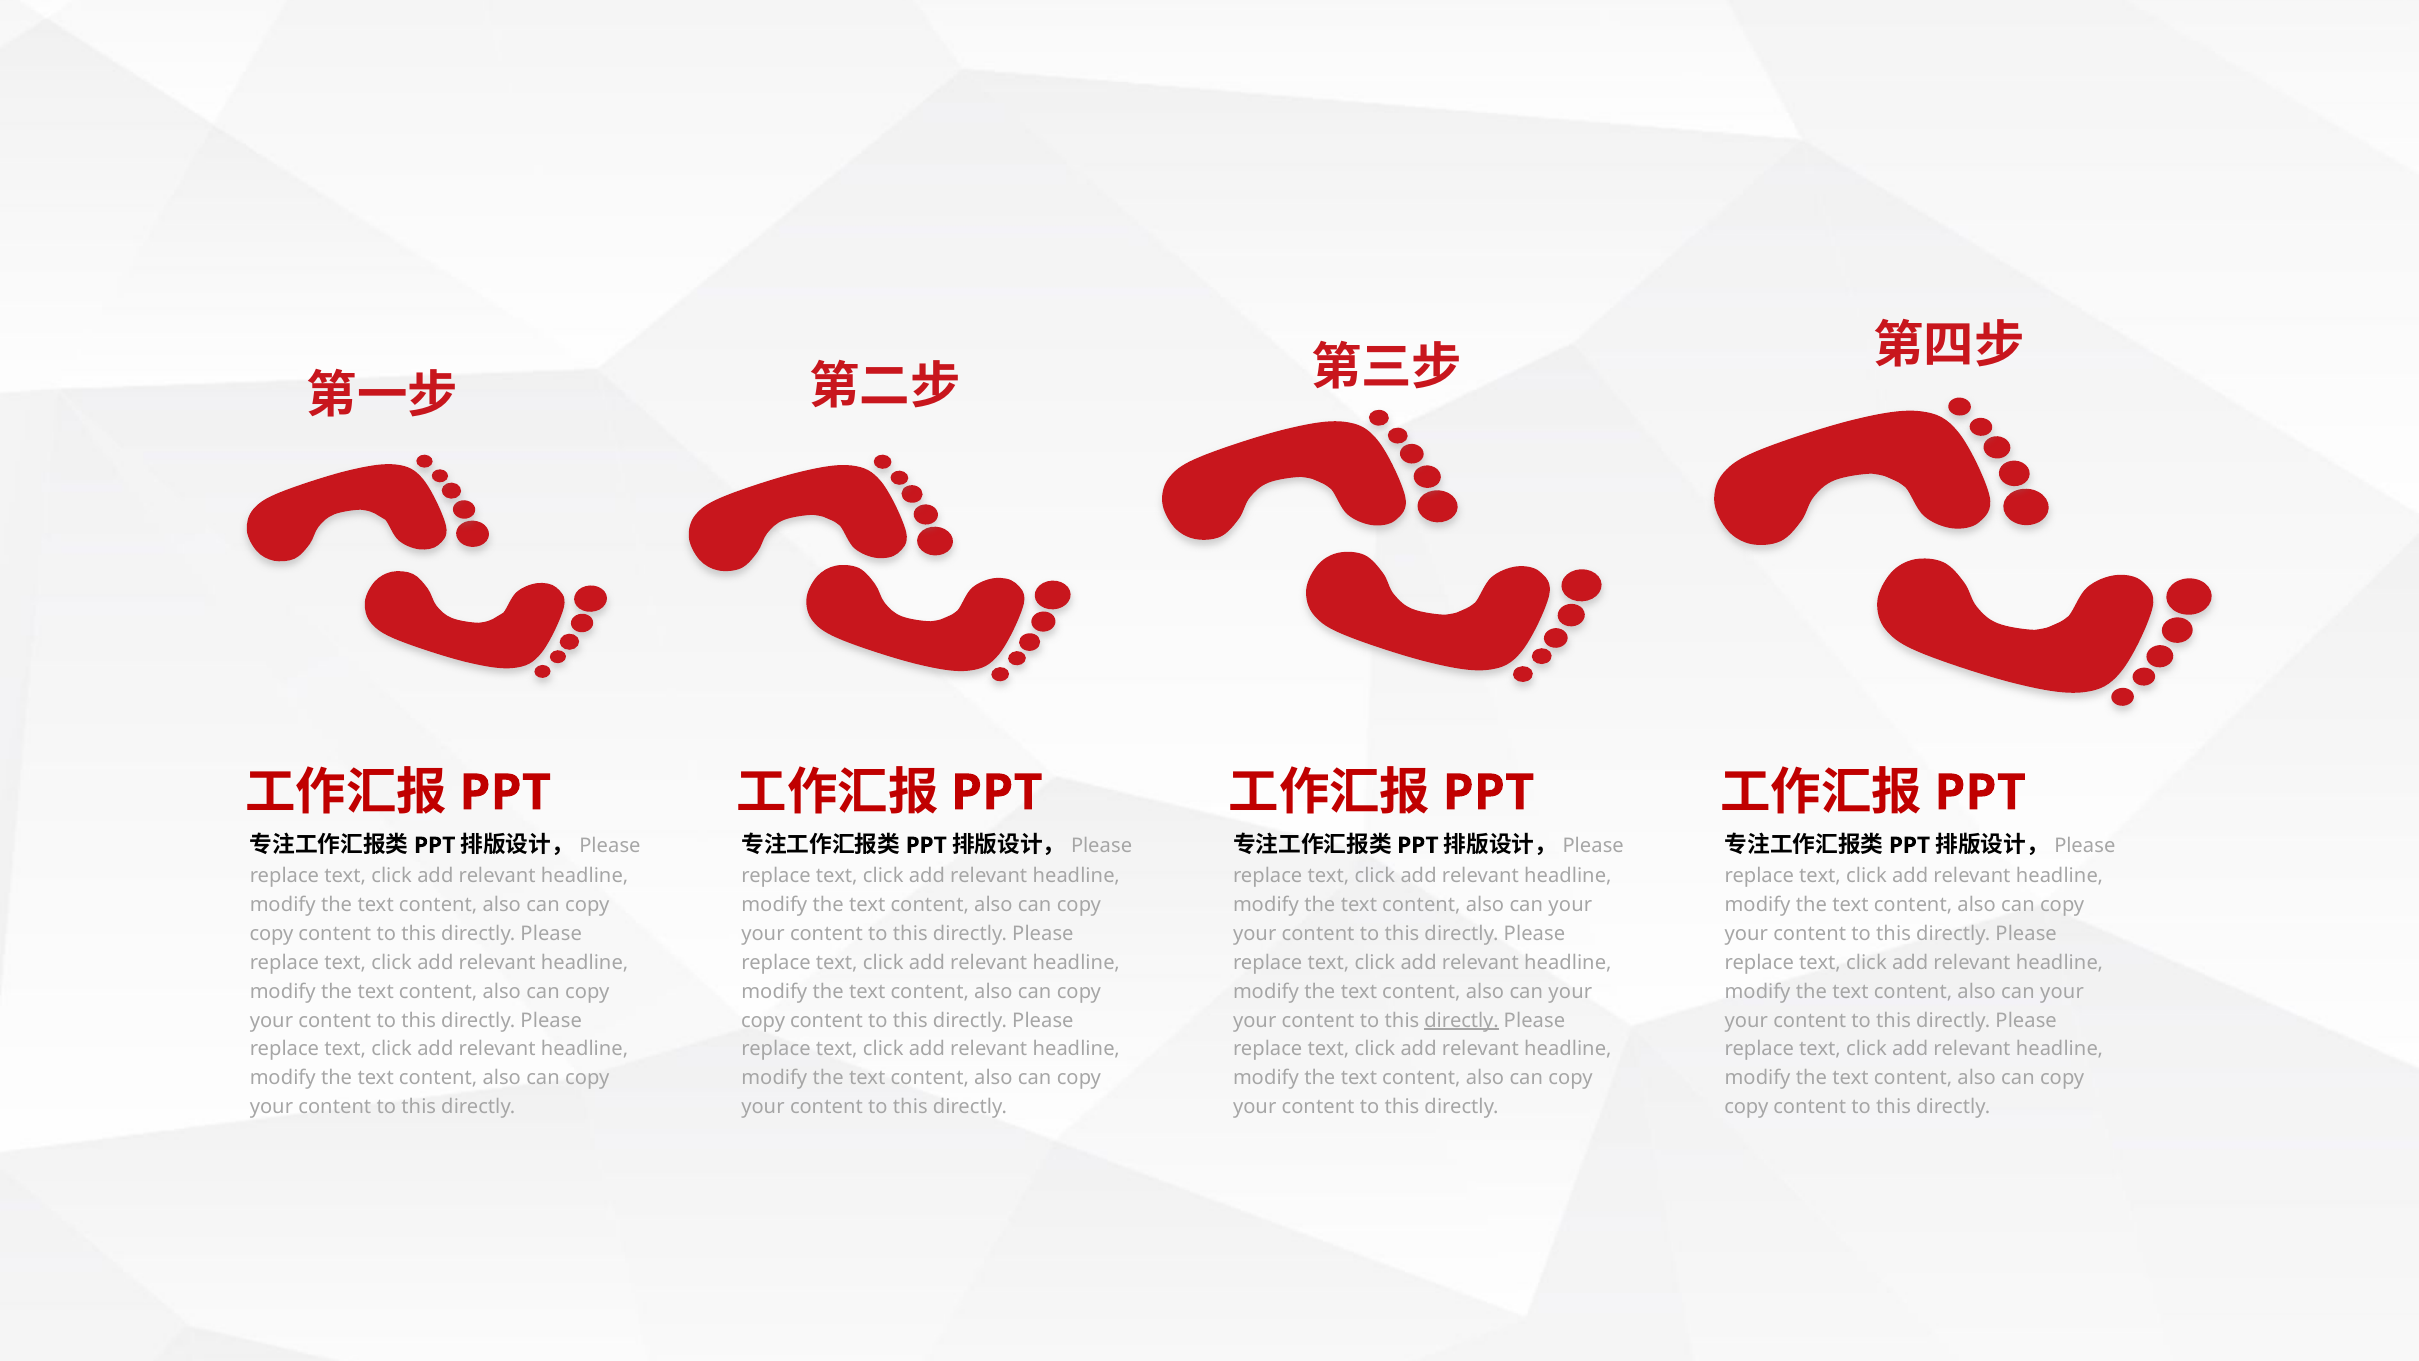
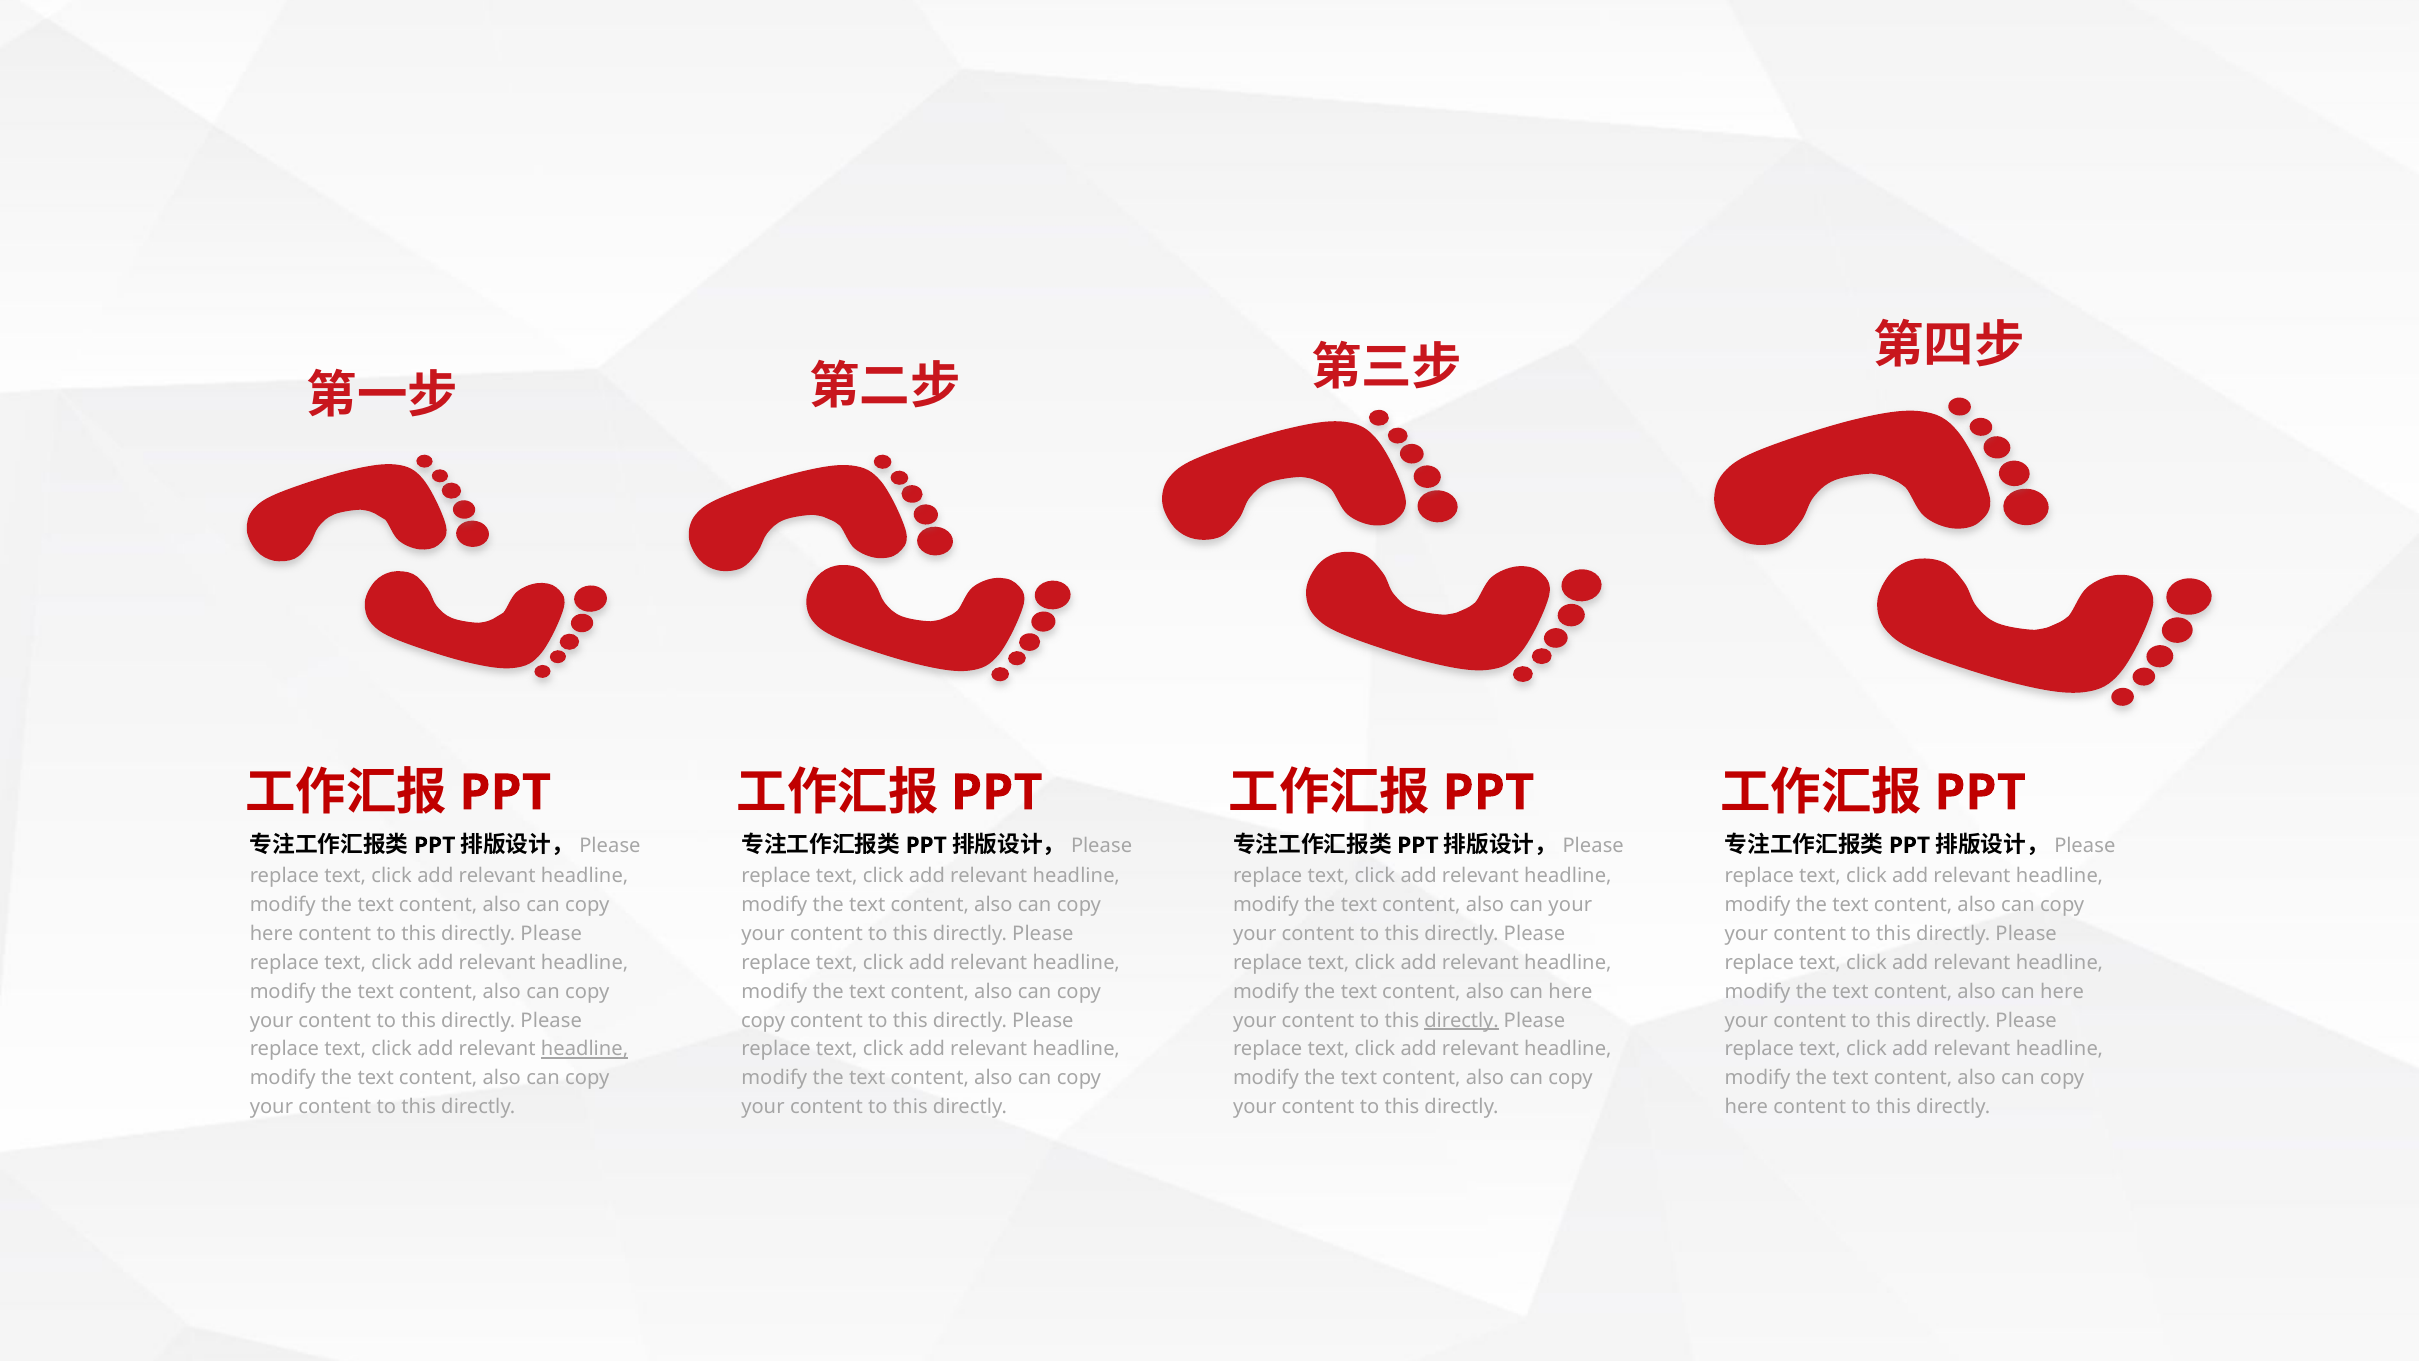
copy at (272, 933): copy -> here
your at (1570, 991): your -> here
your at (2062, 991): your -> here
headline at (585, 1049) underline: none -> present
copy at (1746, 1107): copy -> here
